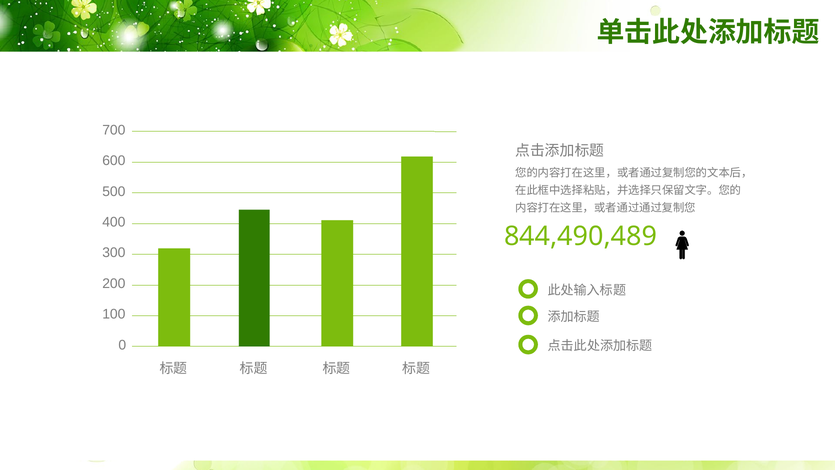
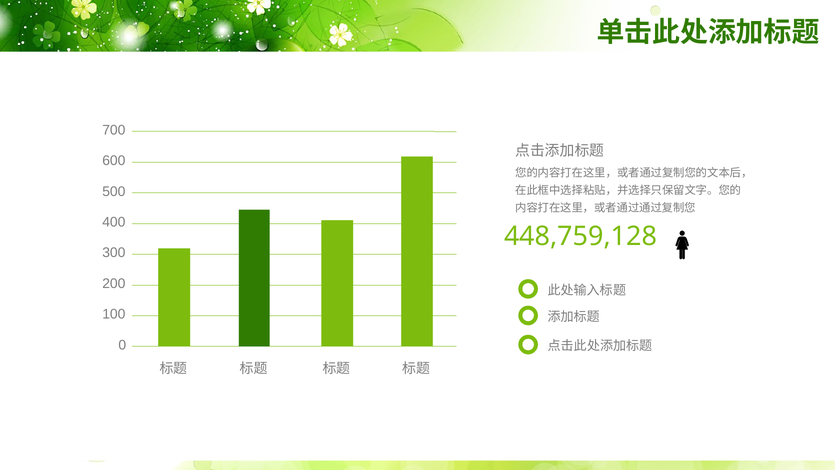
844,490,489: 844,490,489 -> 448,759,128
